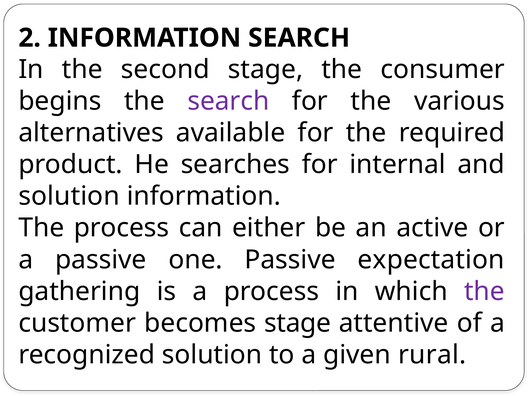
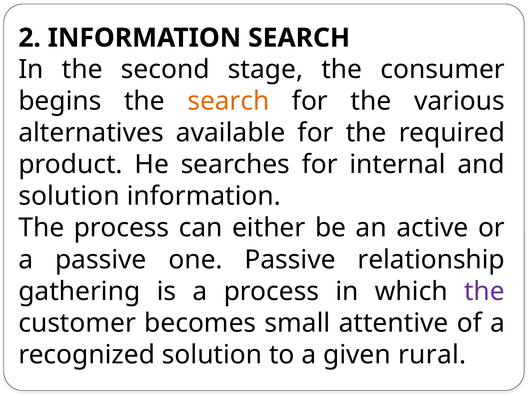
search at (228, 101) colour: purple -> orange
expectation: expectation -> relationship
becomes stage: stage -> small
